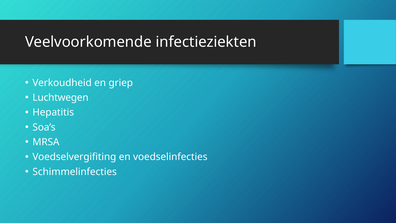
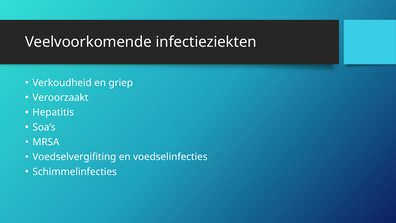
Luchtwegen: Luchtwegen -> Veroorzaakt
